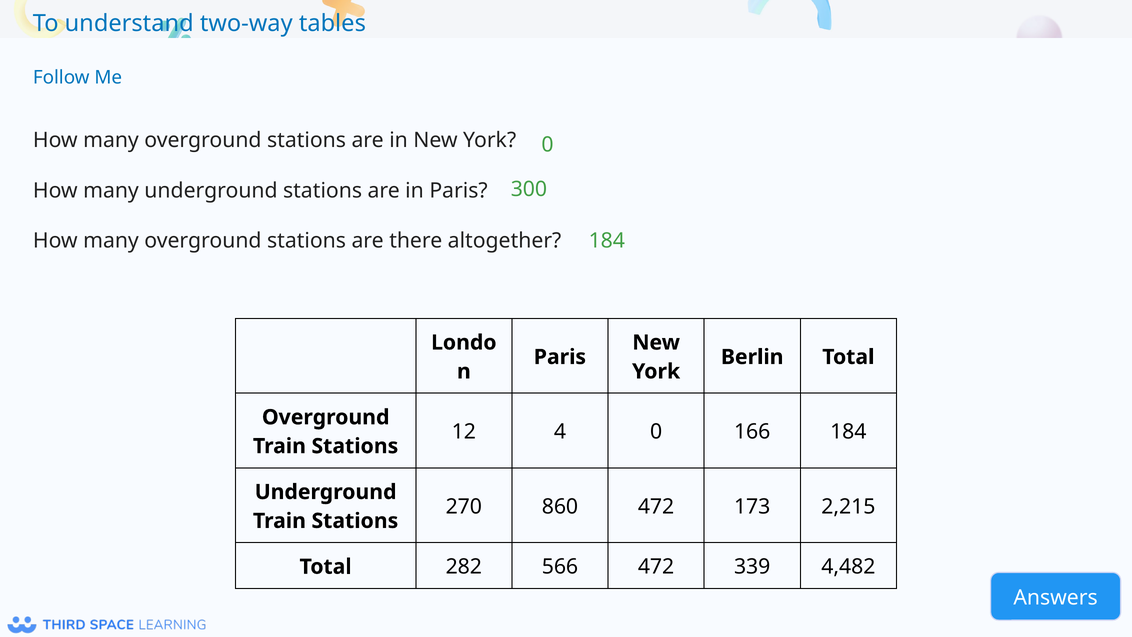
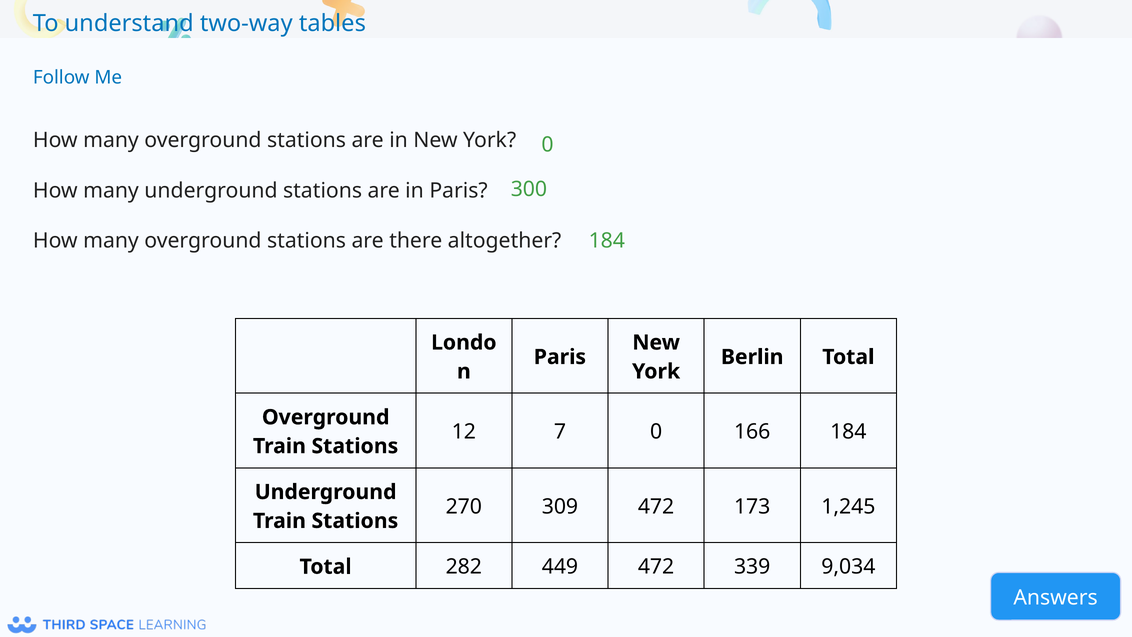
4: 4 -> 7
860: 860 -> 309
2,215: 2,215 -> 1,245
566: 566 -> 449
4,482: 4,482 -> 9,034
